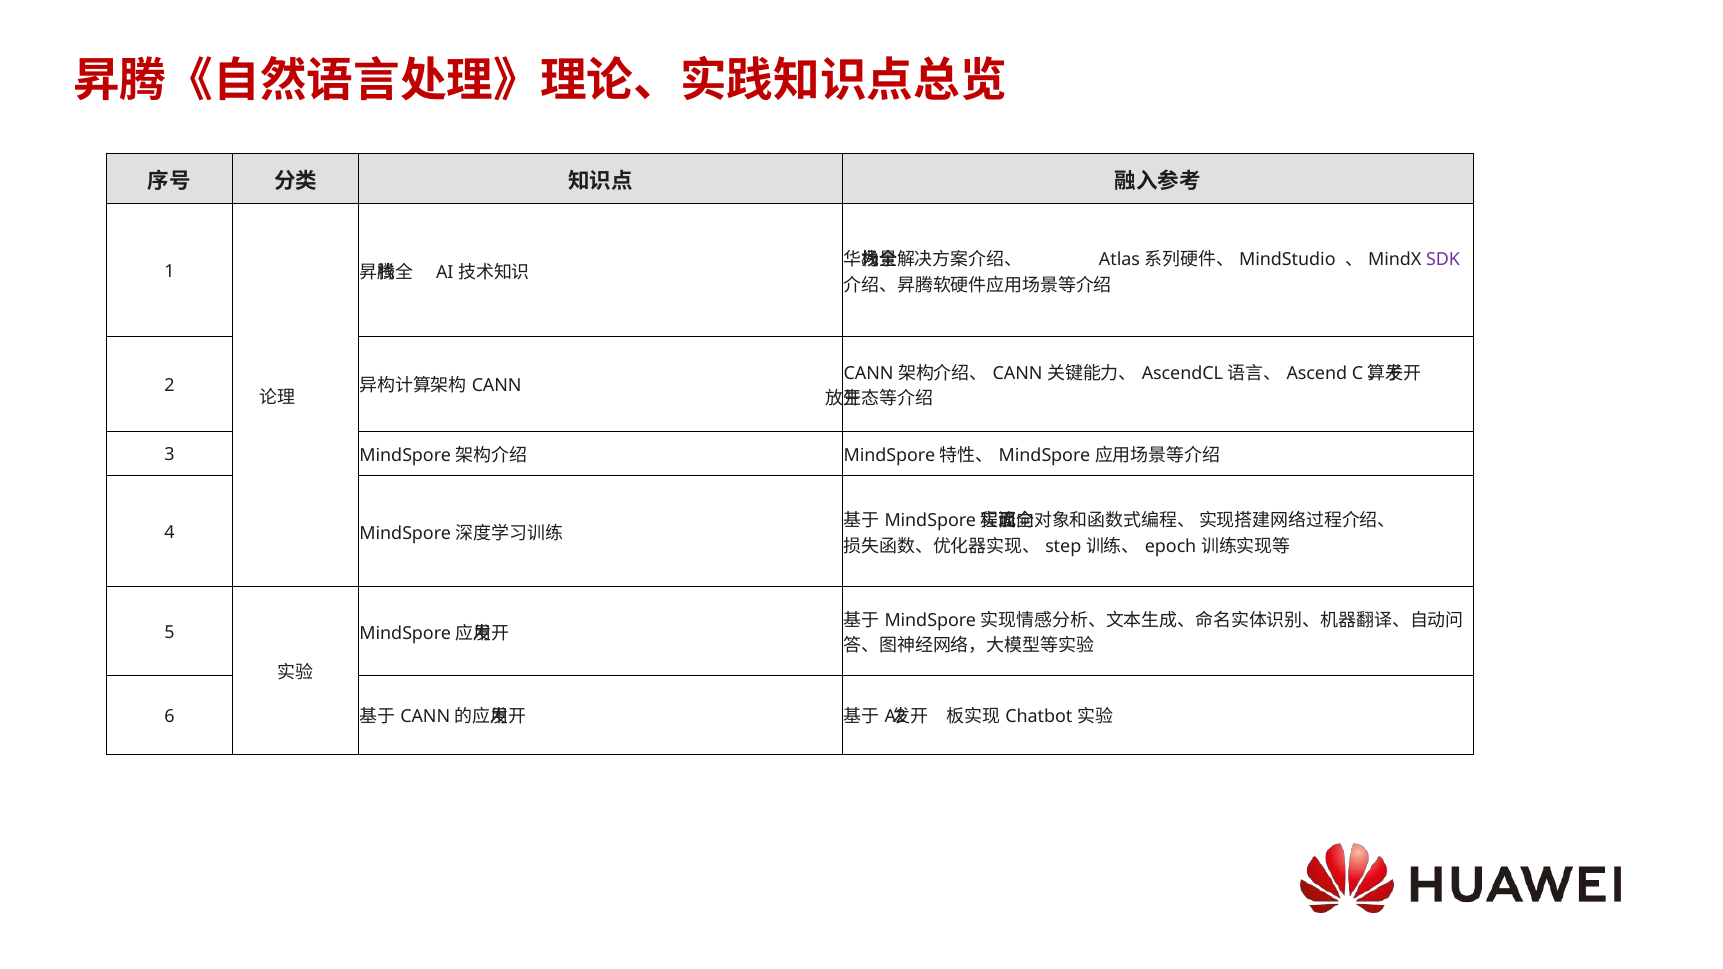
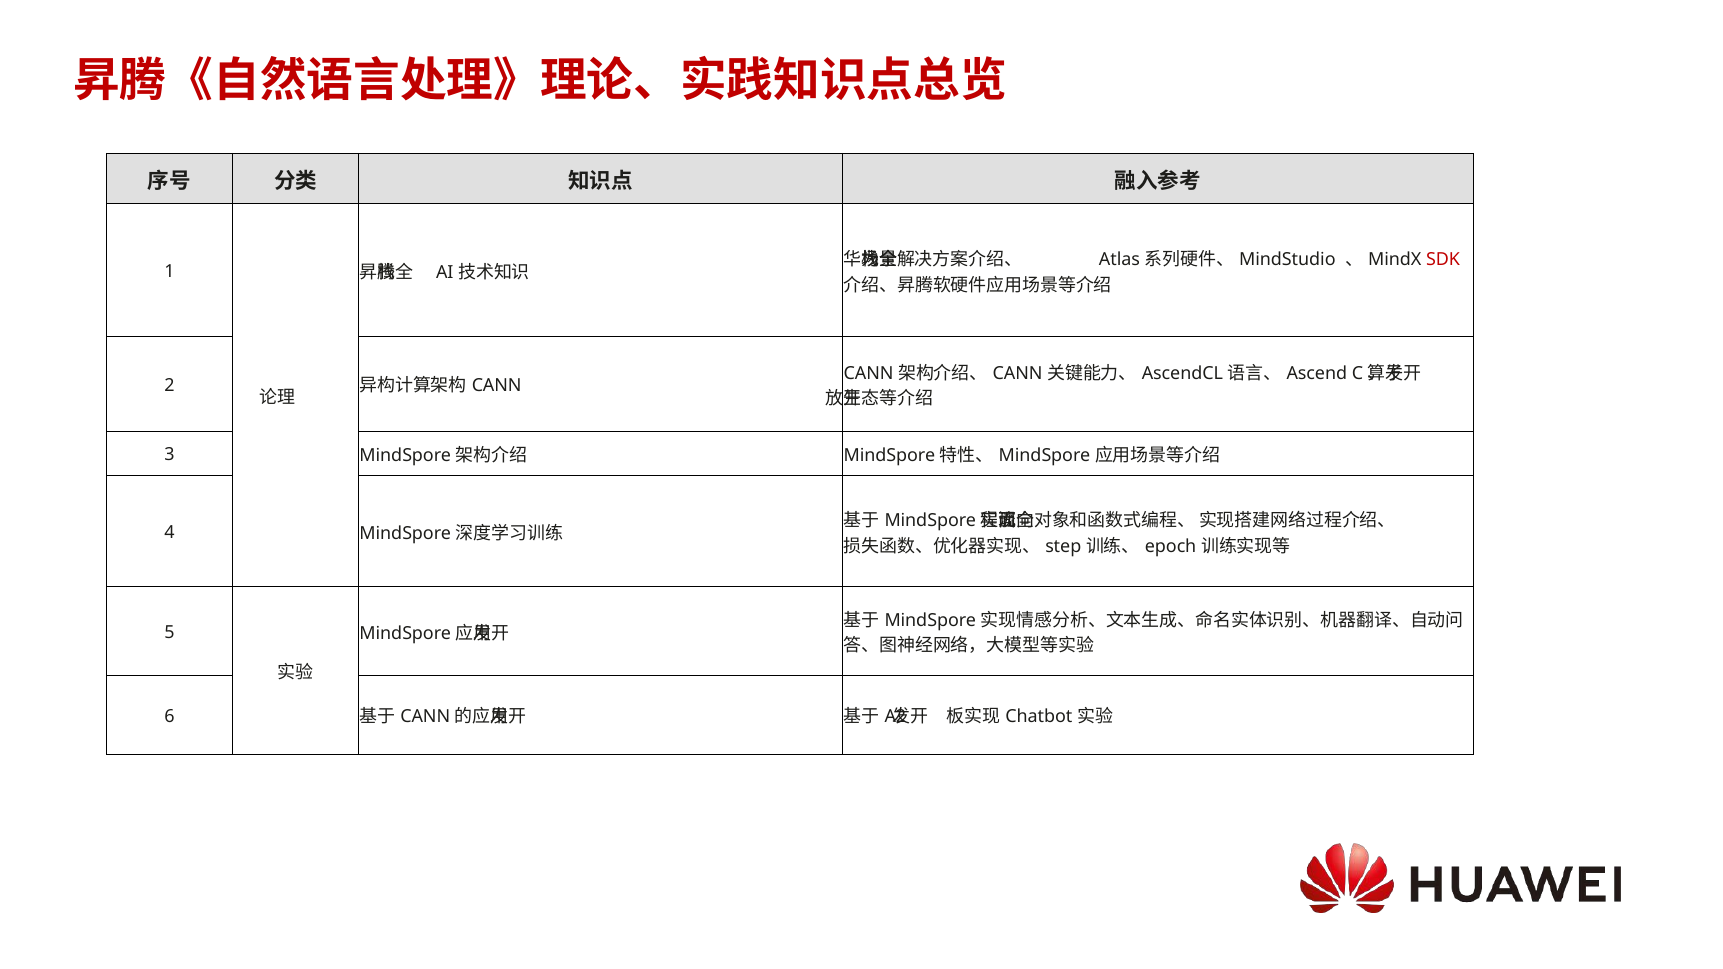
SDK colour: purple -> red
